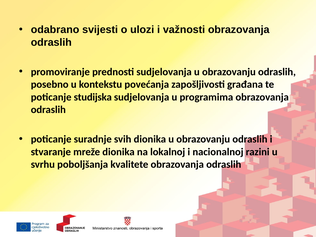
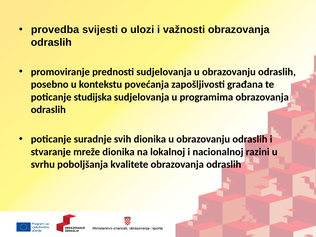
odabrano: odabrano -> provedba
